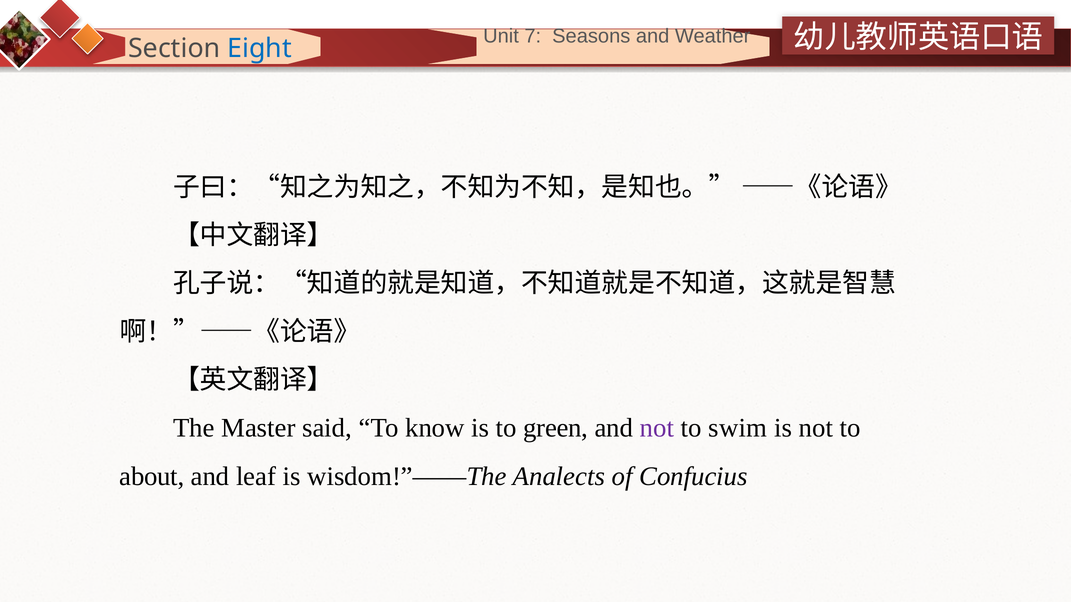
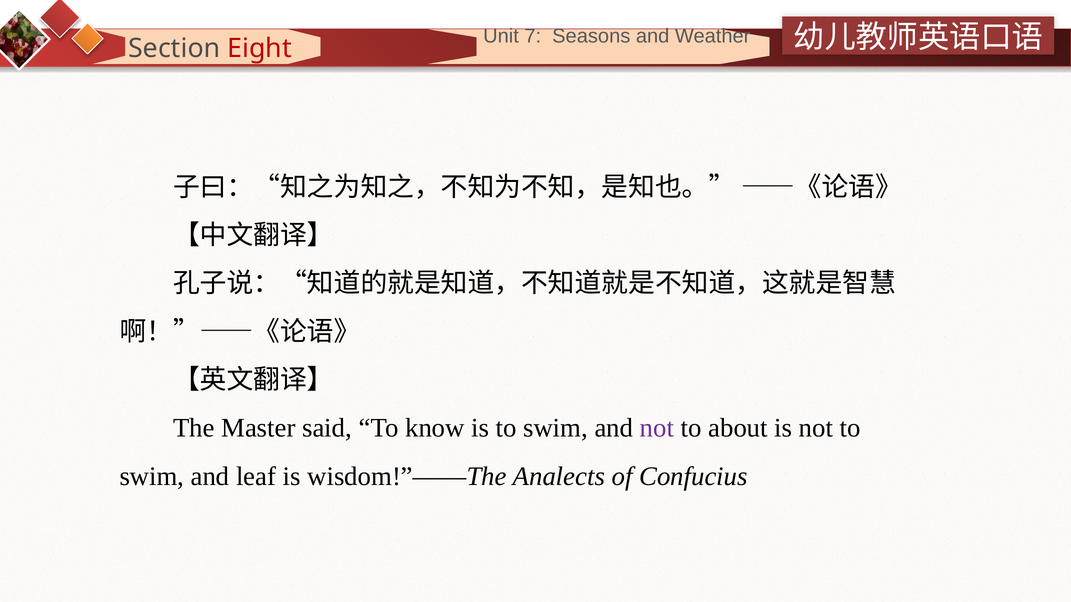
Eight colour: blue -> red
is to green: green -> swim
swim: swim -> about
about at (152, 477): about -> swim
